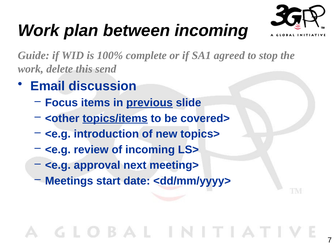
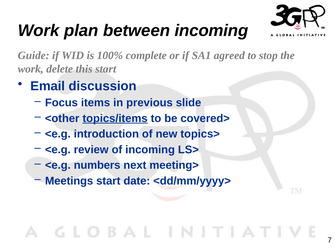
this send: send -> start
previous underline: present -> none
approval: approval -> numbers
